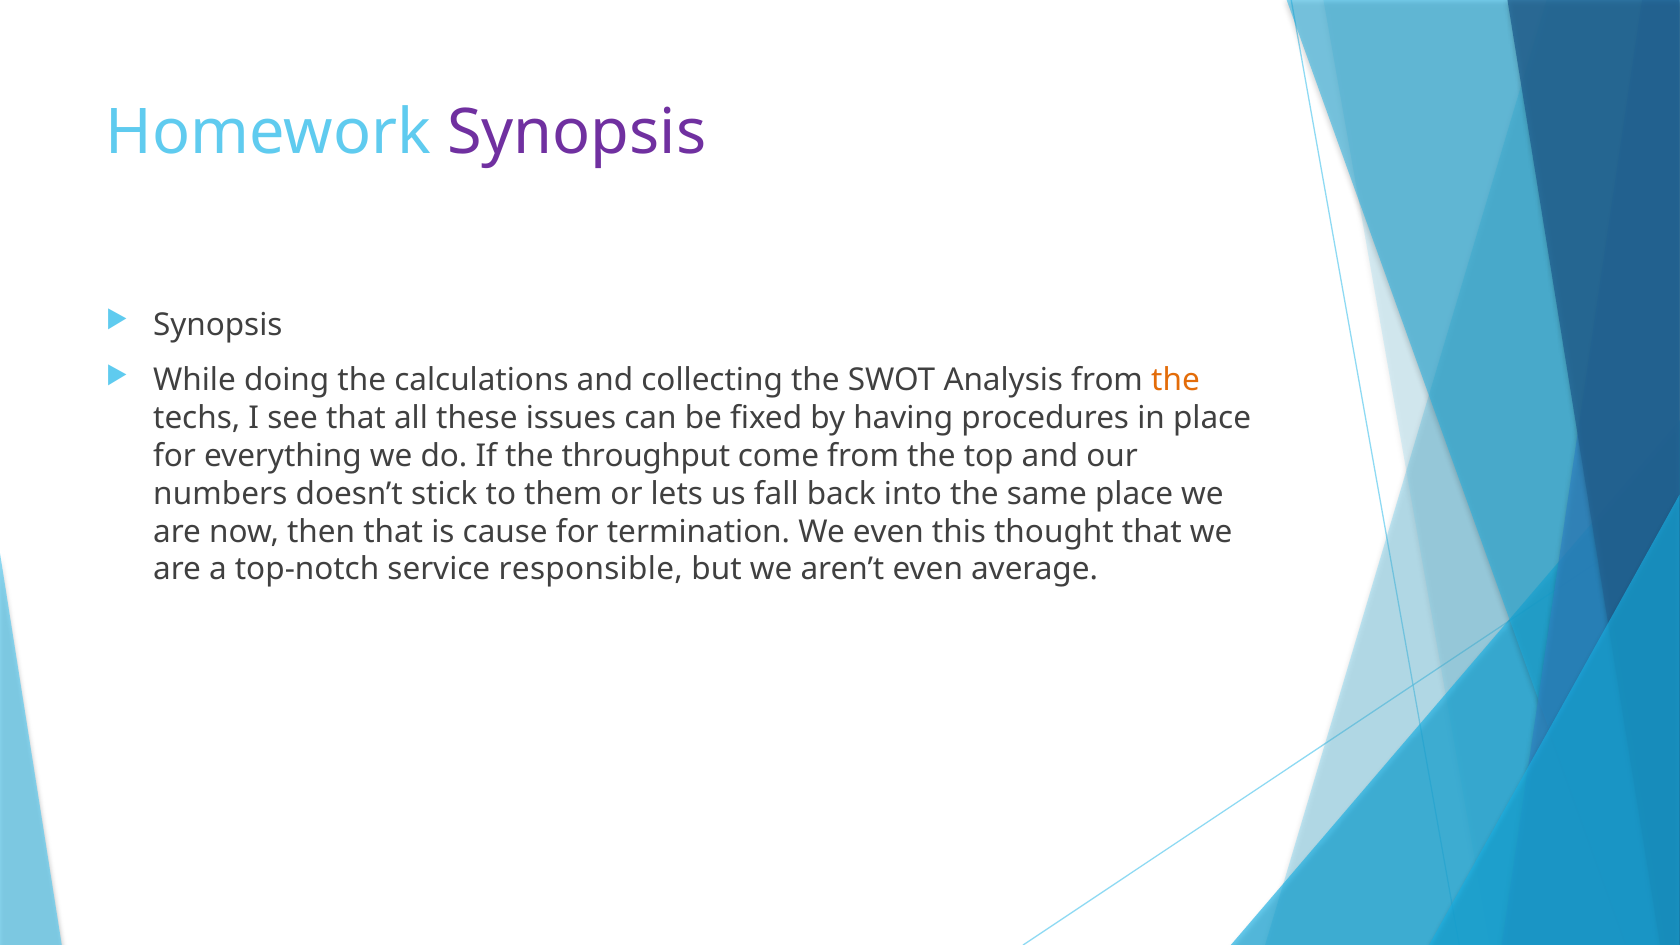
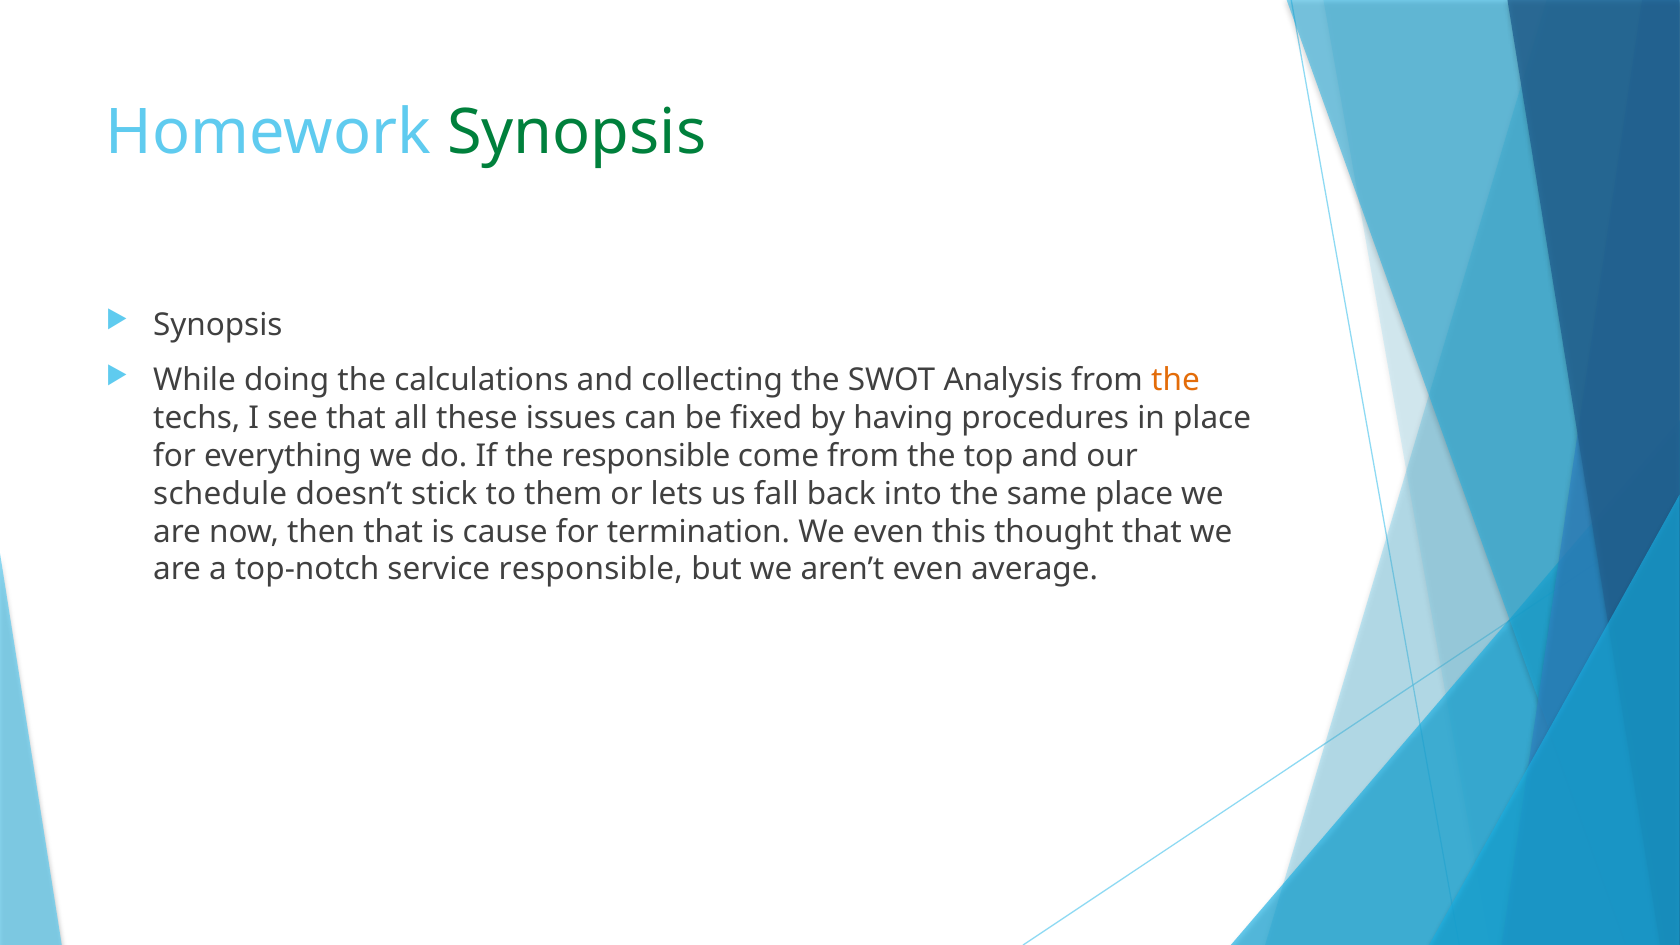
Synopsis at (577, 132) colour: purple -> green
the throughput: throughput -> responsible
numbers: numbers -> schedule
